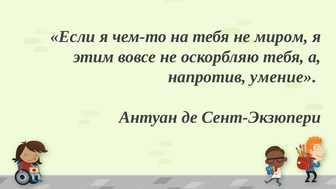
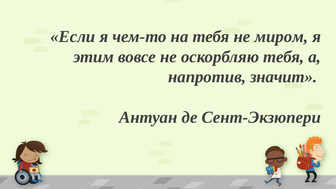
умение: умение -> значит
